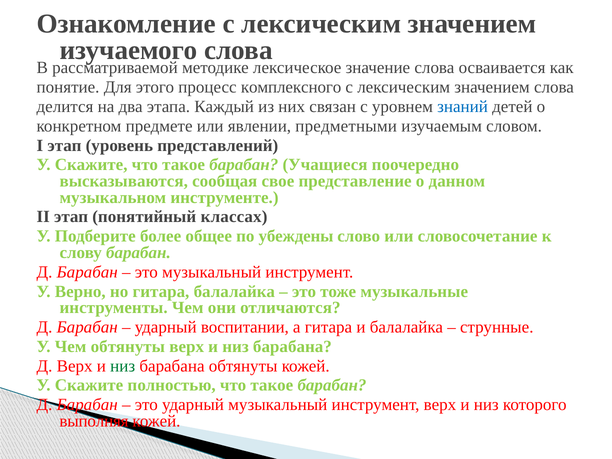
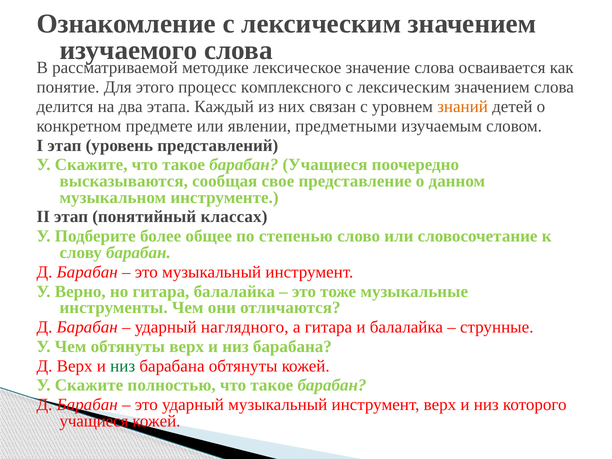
знаний colour: blue -> orange
убеждены: убеждены -> степенью
воспитании: воспитании -> наглядного
выполняя at (94, 421): выполняя -> учащиеся
